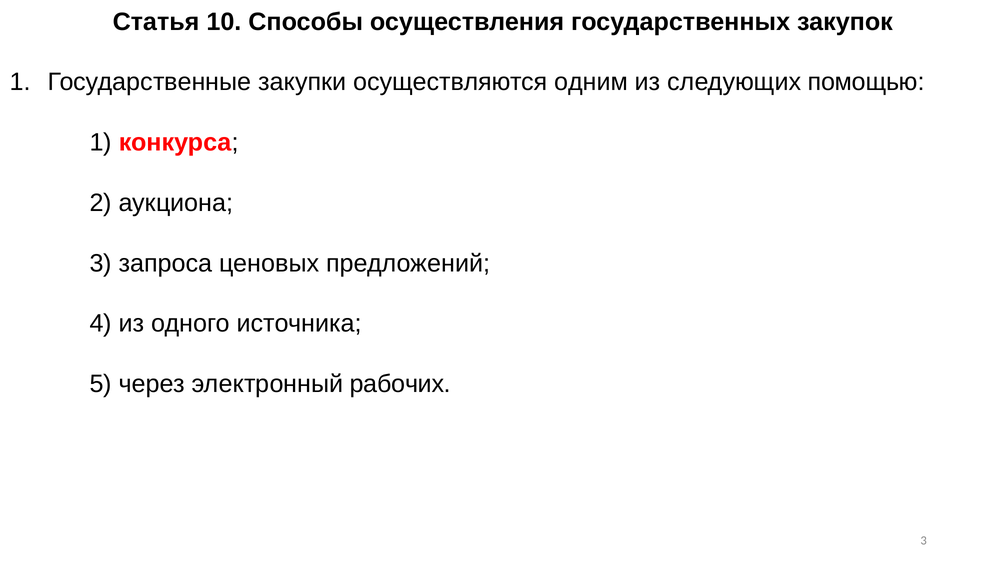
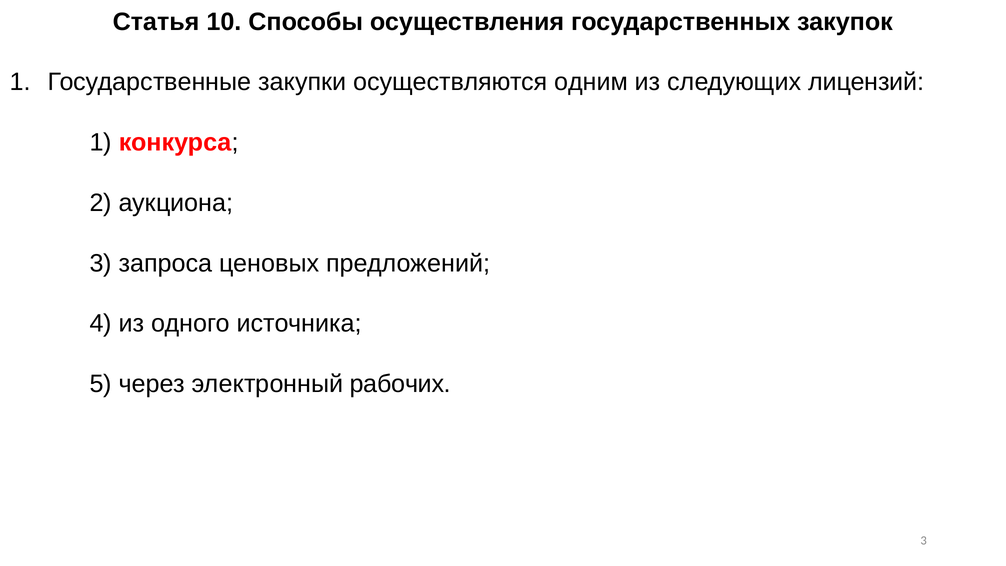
помощью: помощью -> лицензий
